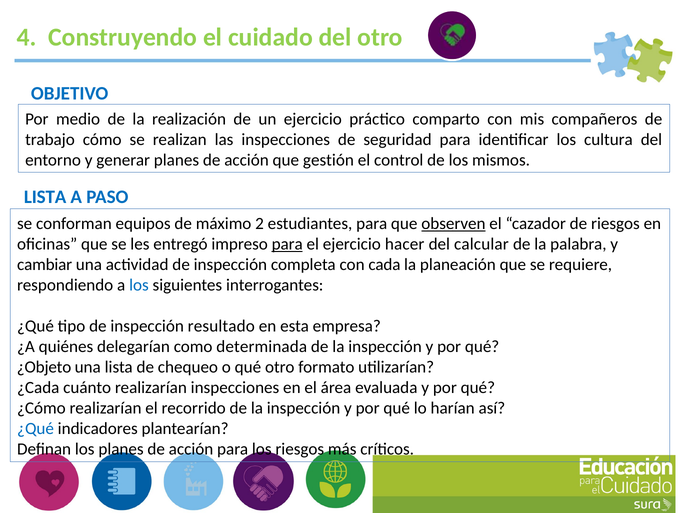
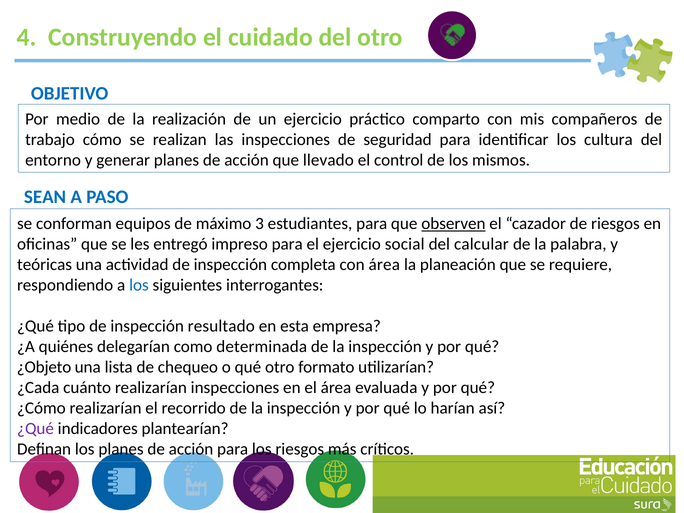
gestión: gestión -> llevado
LISTA at (45, 197): LISTA -> SEAN
2: 2 -> 3
para at (287, 244) underline: present -> none
hacer: hacer -> social
cambiar: cambiar -> teóricas
con cada: cada -> área
¿Qué at (36, 429) colour: blue -> purple
